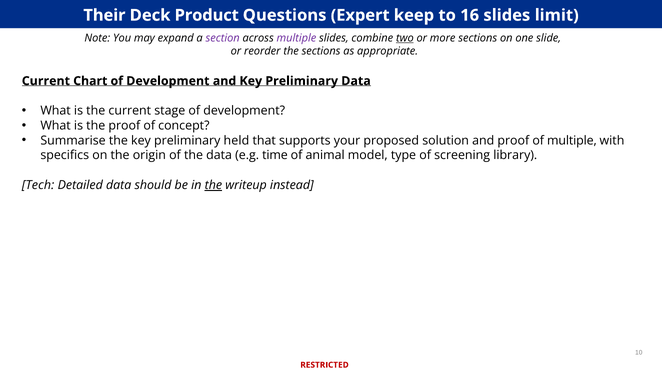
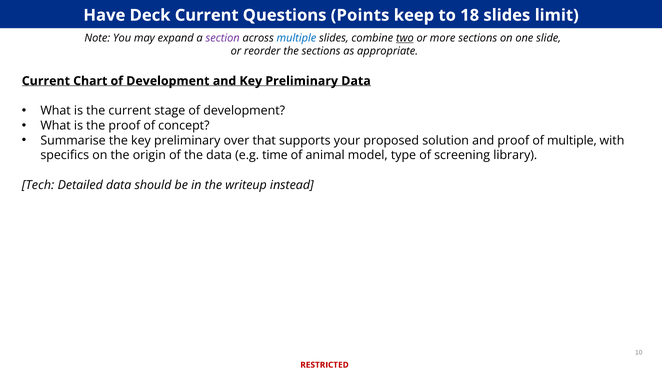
Their: Their -> Have
Deck Product: Product -> Current
Expert: Expert -> Points
16: 16 -> 18
multiple at (296, 38) colour: purple -> blue
held: held -> over
the at (213, 185) underline: present -> none
